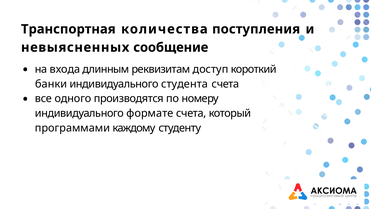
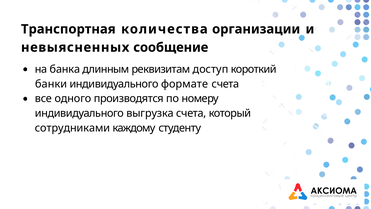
поступления: поступления -> организации
входа: входа -> банка
студента: студента -> формате
формате: формате -> выгрузка
программами: программами -> сотрудниками
